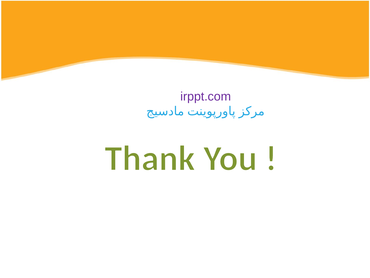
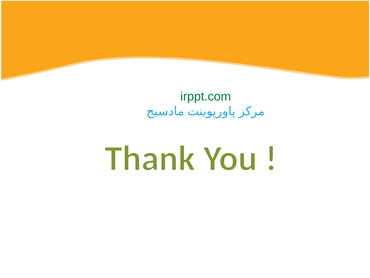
irppt.com colour: purple -> green
